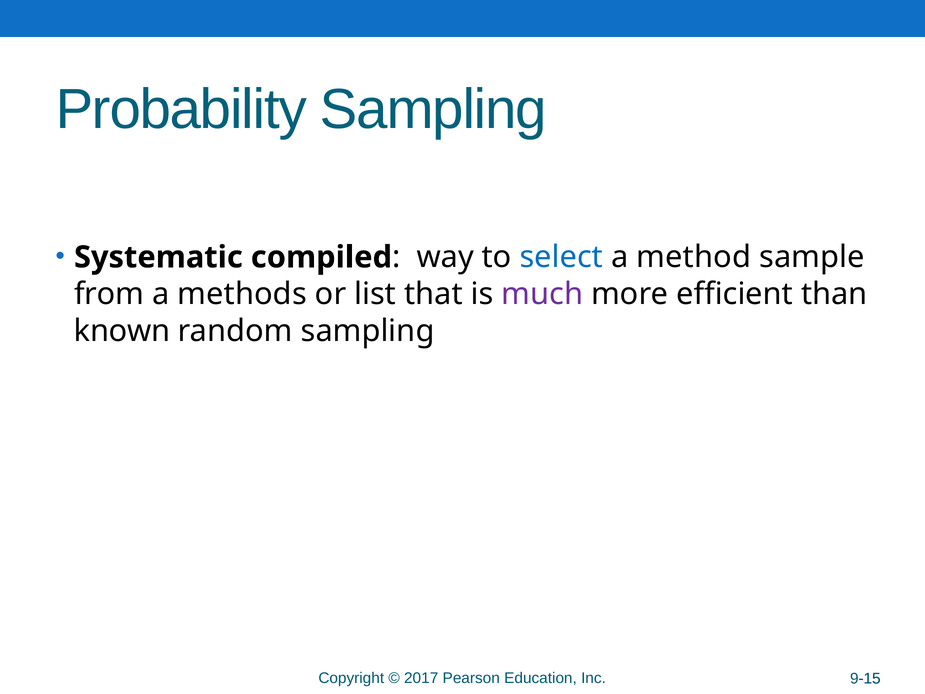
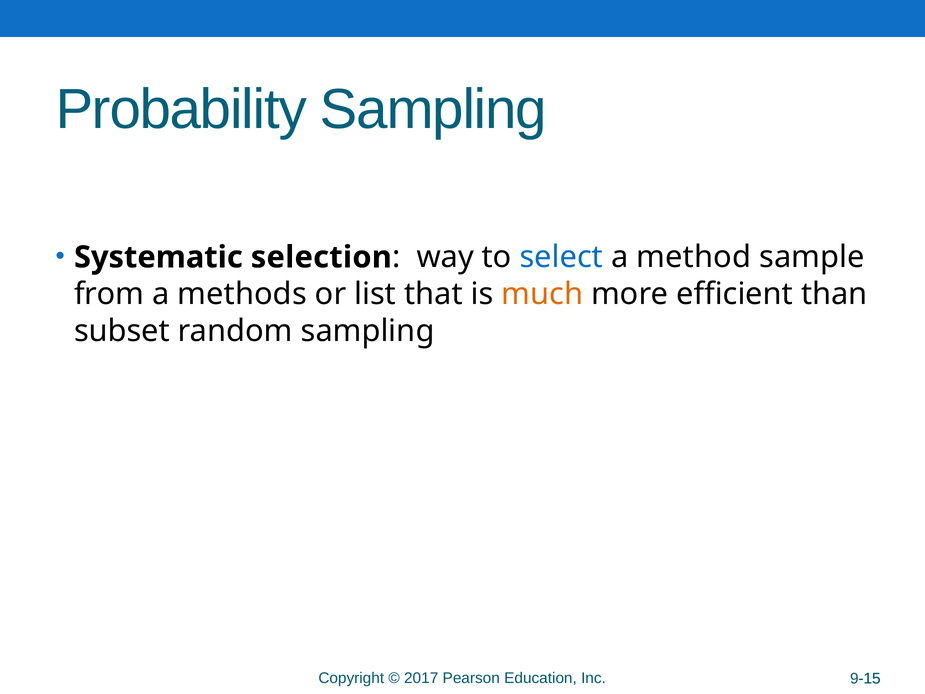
compiled: compiled -> selection
much colour: purple -> orange
known: known -> subset
